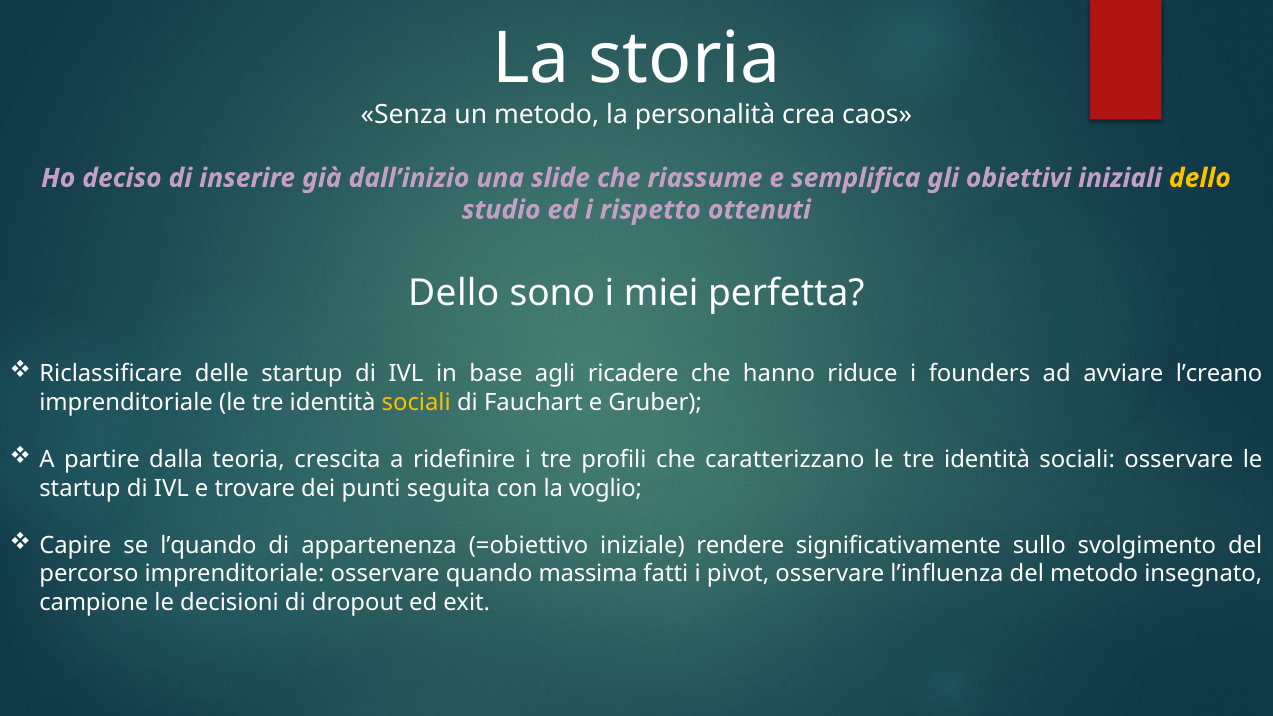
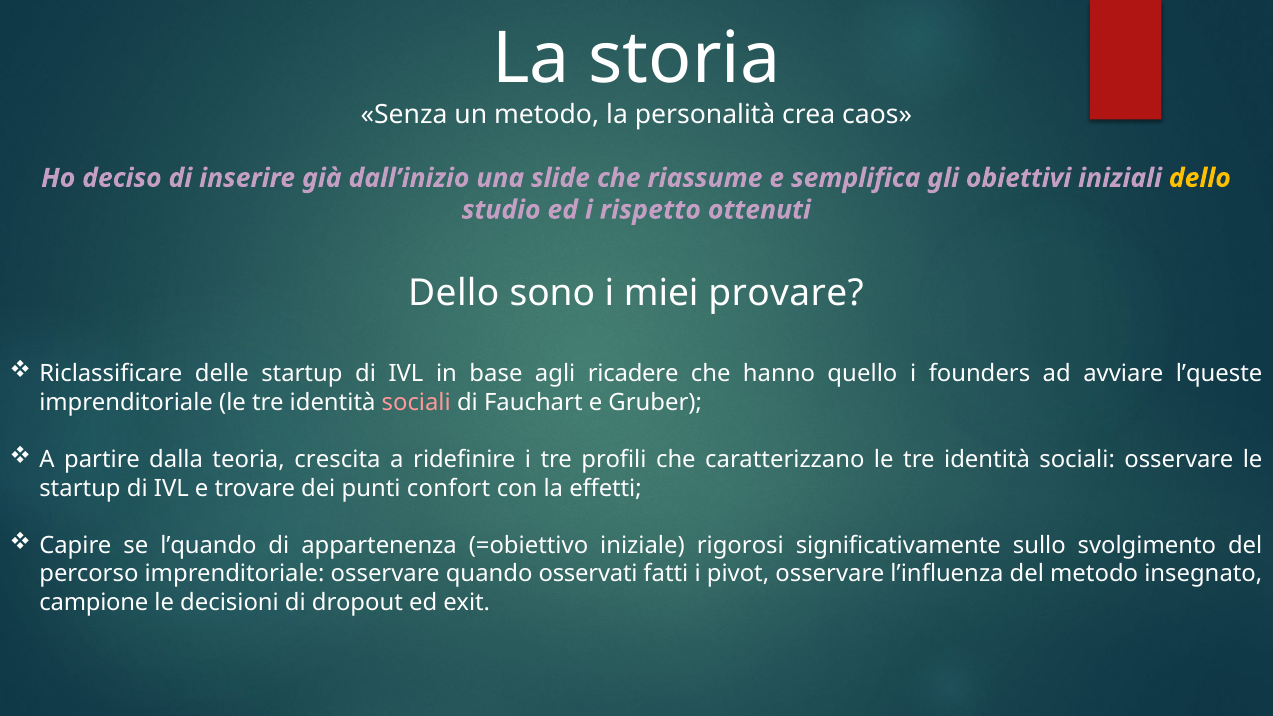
perfetta: perfetta -> provare
riduce: riduce -> quello
l’creano: l’creano -> l’queste
sociali at (416, 402) colour: yellow -> pink
seguita: seguita -> confort
voglio: voglio -> effetti
rendere: rendere -> rigorosi
massima: massima -> osservati
